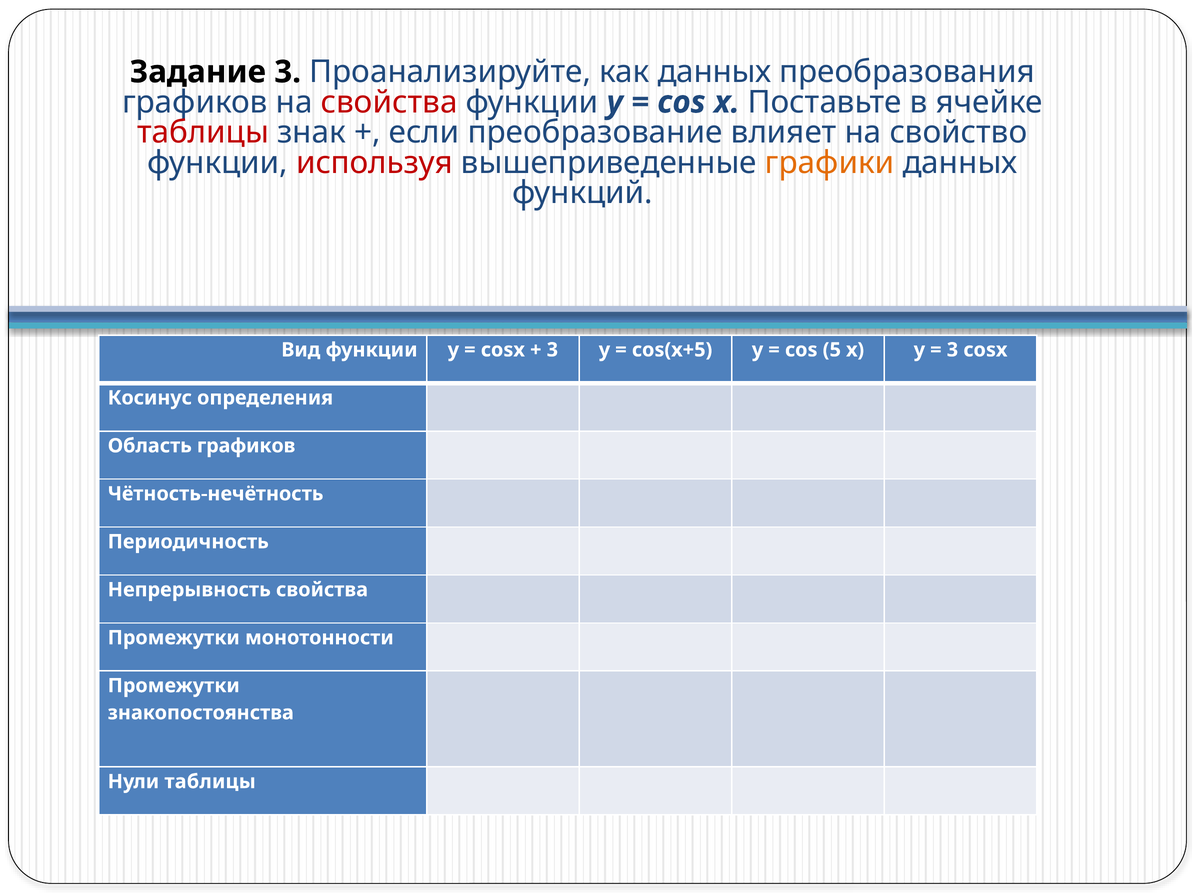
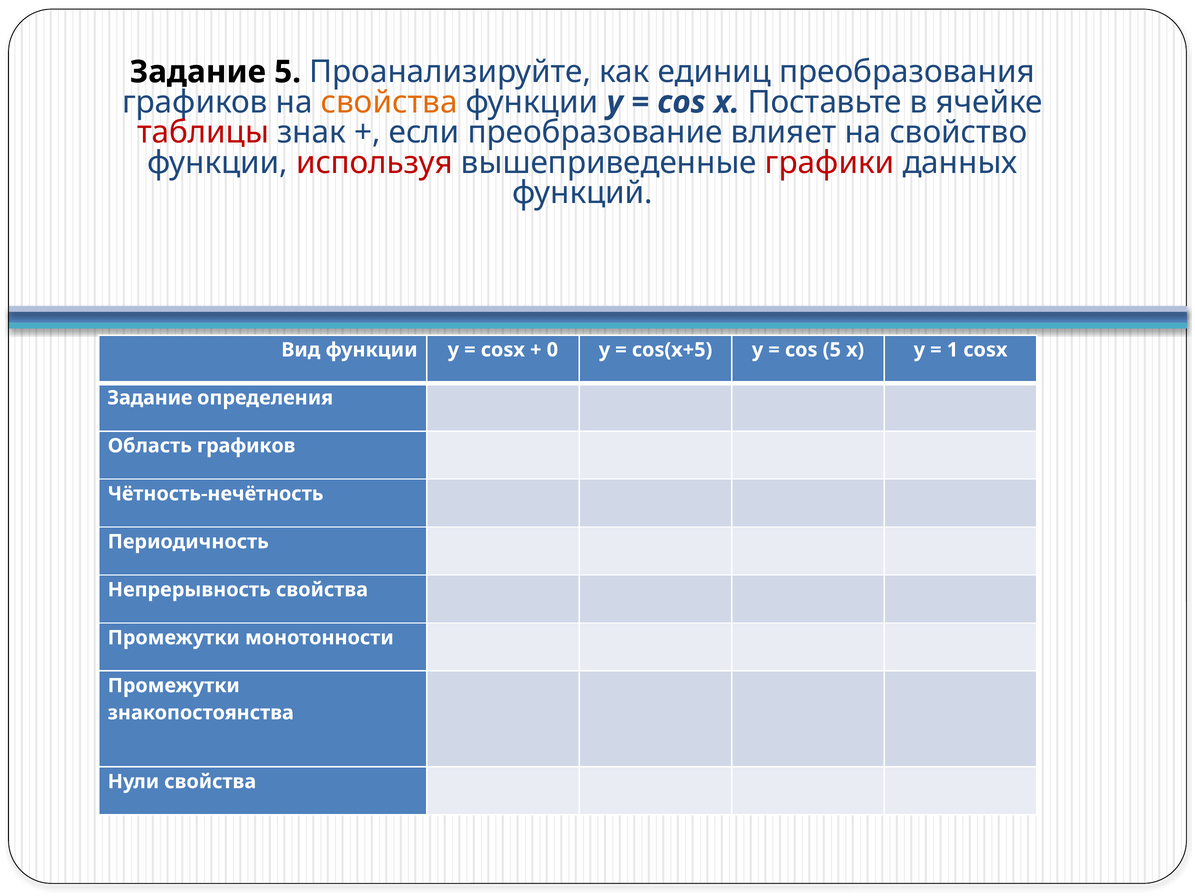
Задание 3: 3 -> 5
как данных: данных -> единиц
свойства at (389, 102) colour: red -> orange
графики colour: orange -> red
3 at (552, 350): 3 -> 0
3 at (952, 350): 3 -> 1
Косинус at (150, 398): Косинус -> Задание
Нули таблицы: таблицы -> свойства
